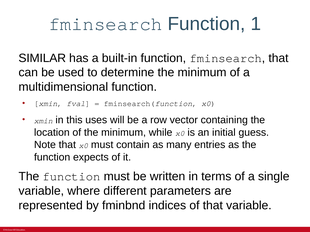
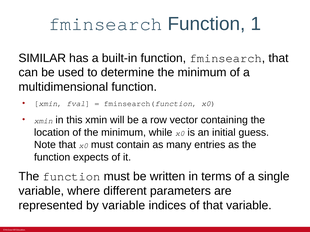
this uses: uses -> xmin
by fminbnd: fminbnd -> variable
